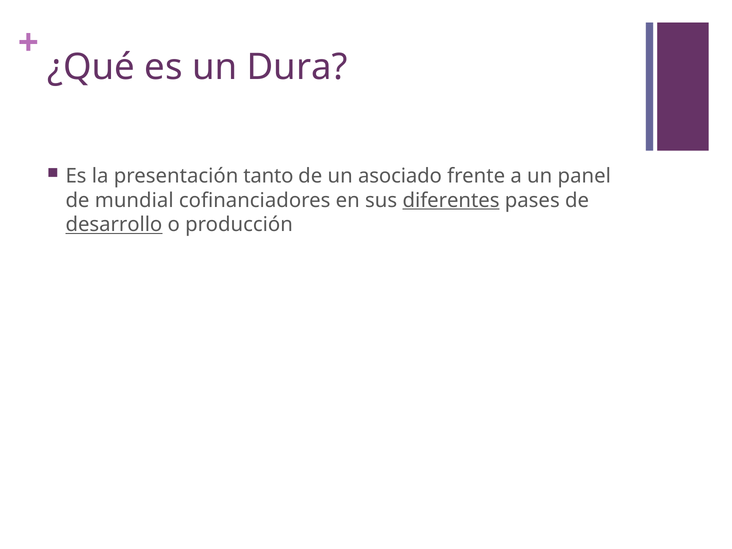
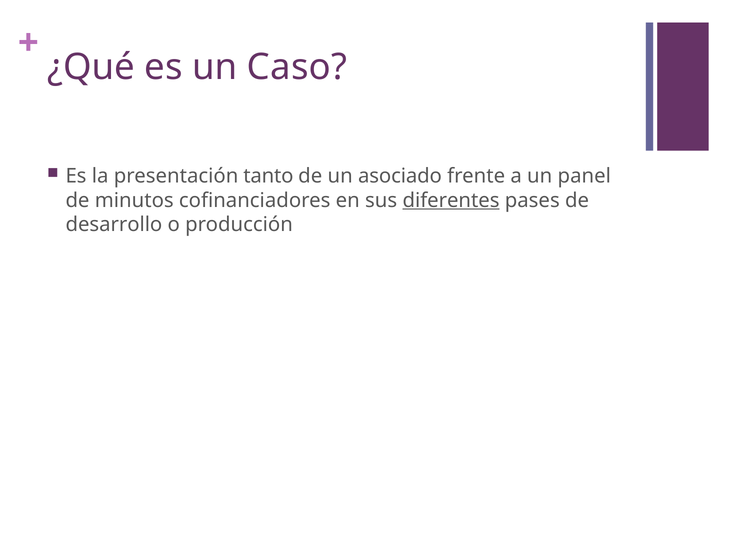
Dura: Dura -> Caso
mundial: mundial -> minutos
desarrollo underline: present -> none
